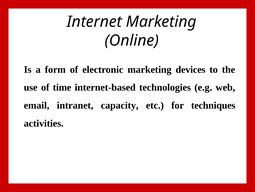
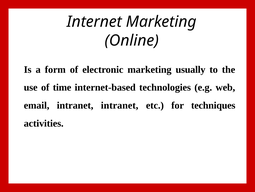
devices: devices -> usually
intranet capacity: capacity -> intranet
